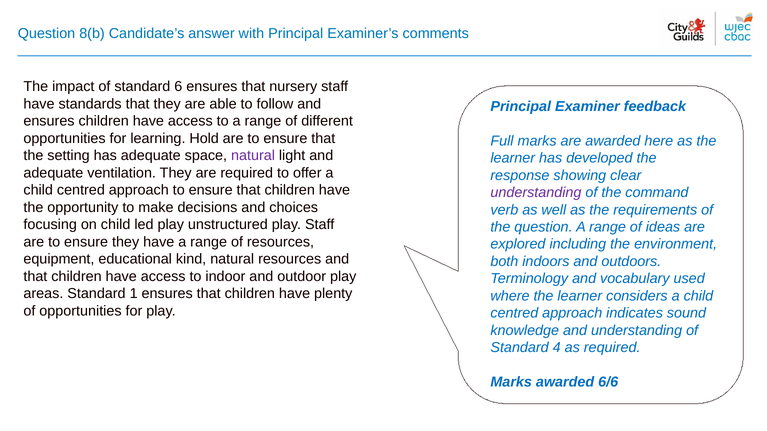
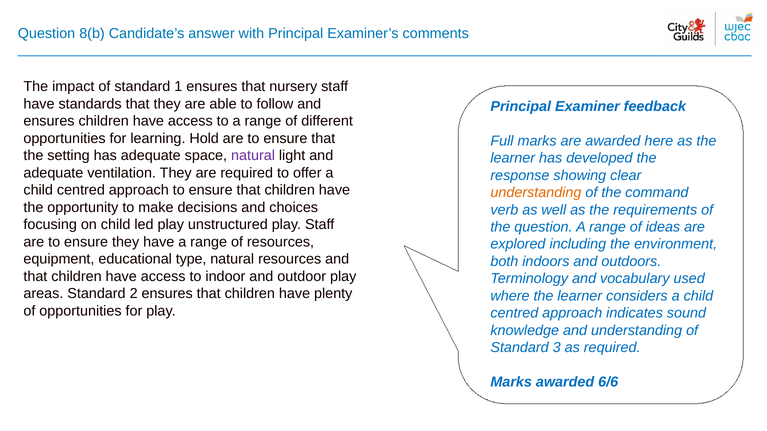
6: 6 -> 1
understanding at (536, 193) colour: purple -> orange
kind: kind -> type
1: 1 -> 2
4: 4 -> 3
